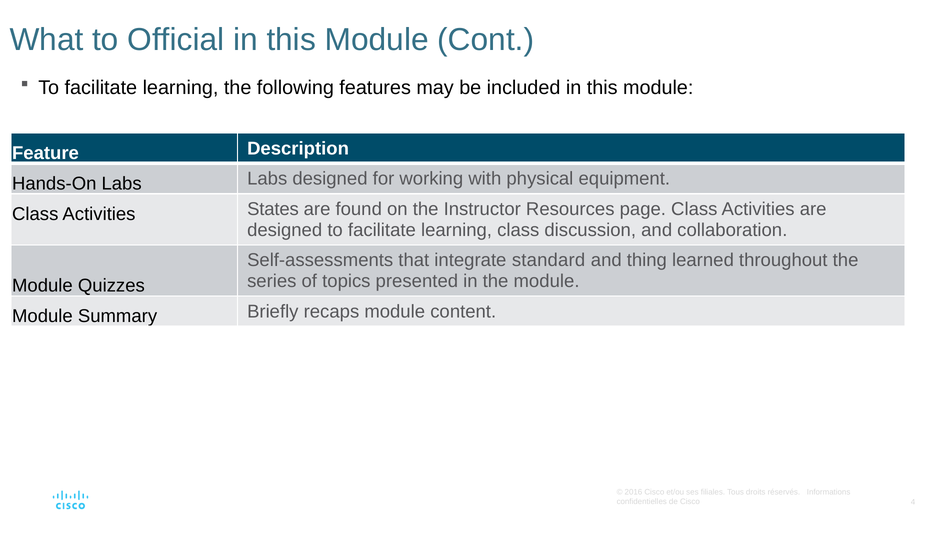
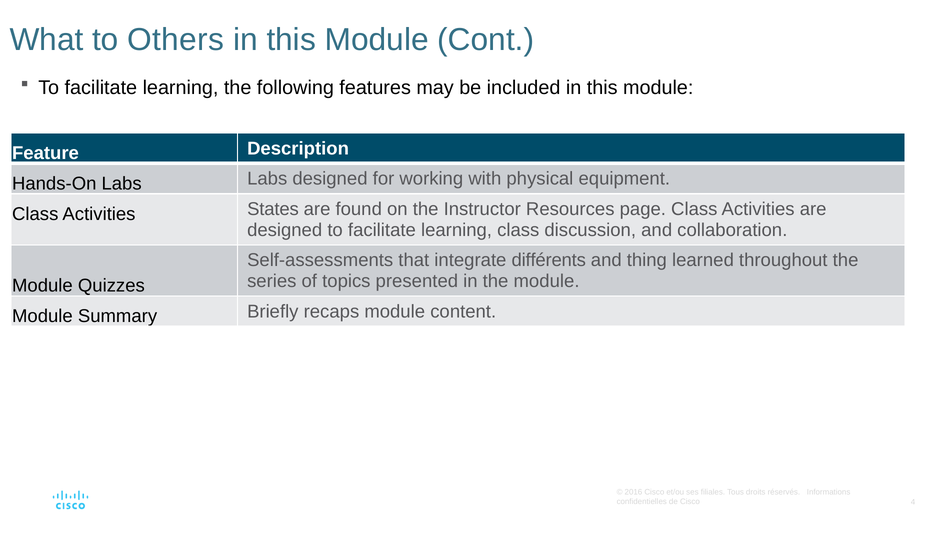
Official: Official -> Others
standard: standard -> différents
